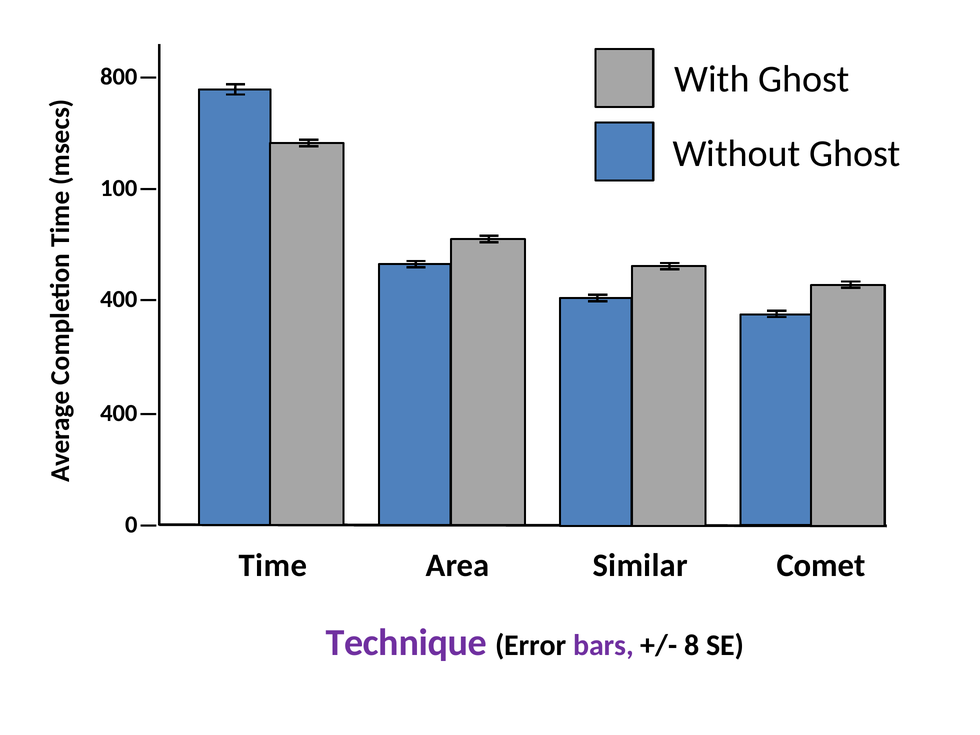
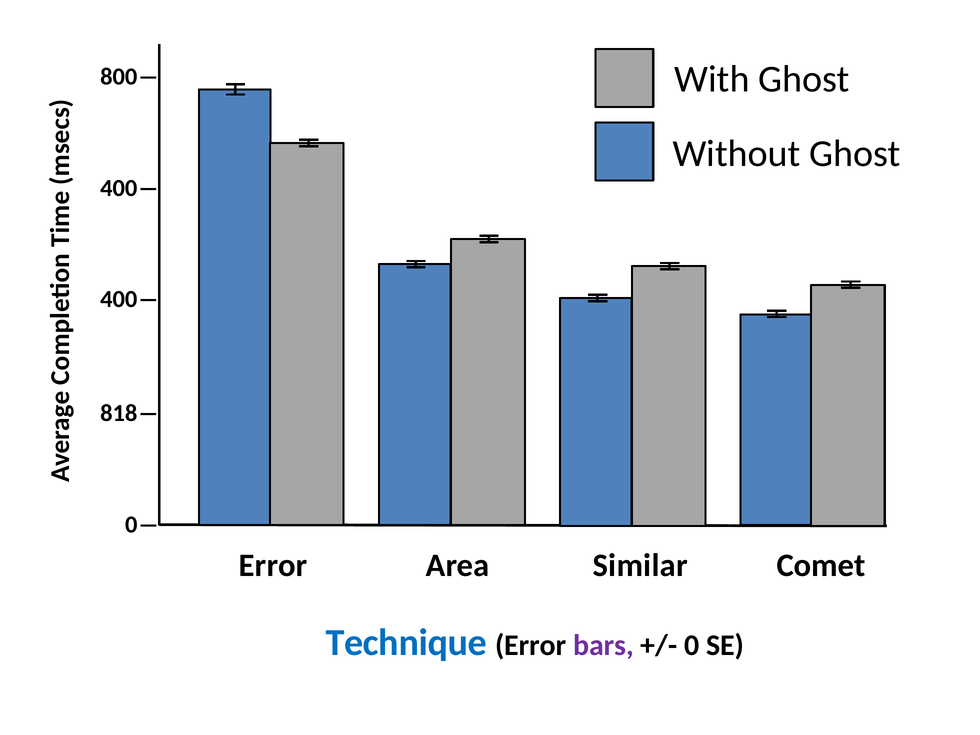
100― at (130, 188): 100― -> 400―
400― at (130, 413): 400― -> 818―
Time at (273, 565): Time -> Error
Technique colour: purple -> blue
8: 8 -> 0
